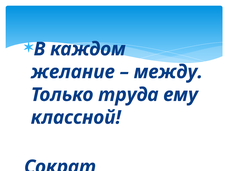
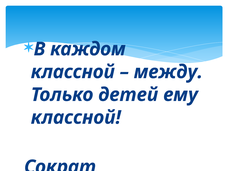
желание at (73, 72): желание -> классной
труда: труда -> детей
